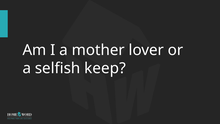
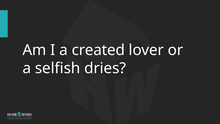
mother: mother -> created
keep: keep -> dries
